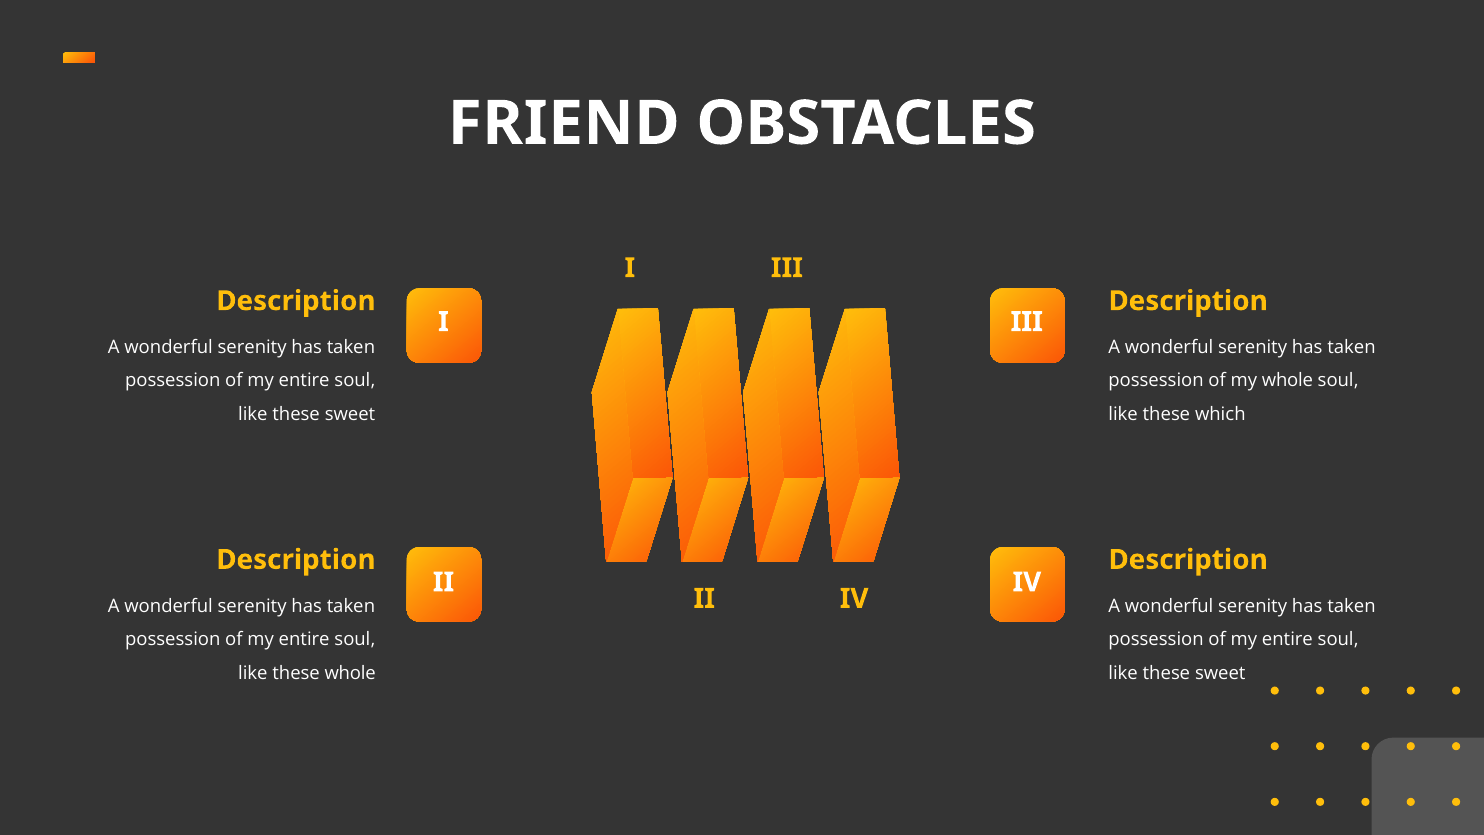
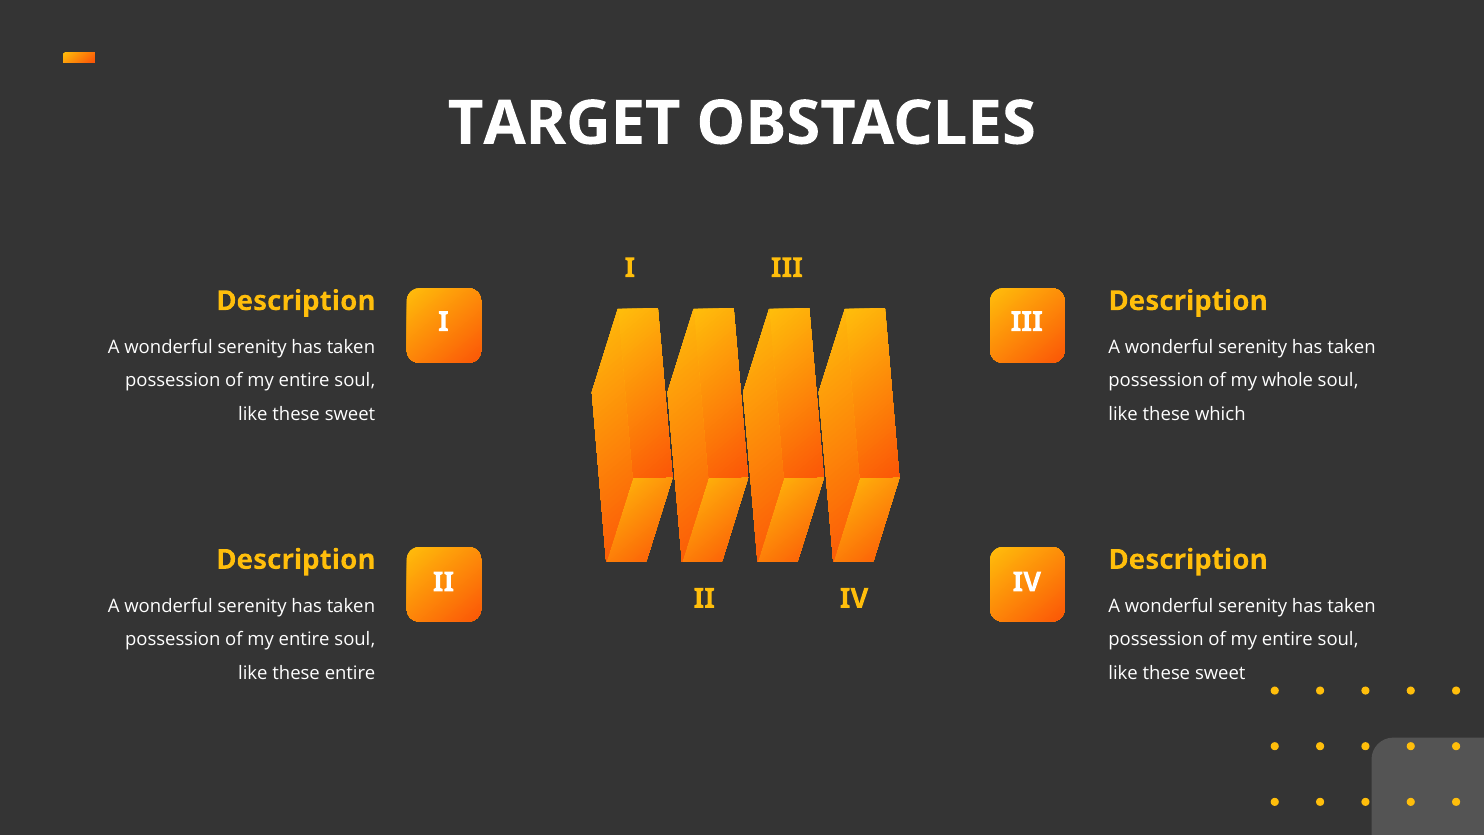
FRIEND: FRIEND -> TARGET
these whole: whole -> entire
